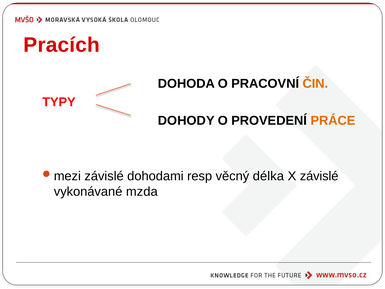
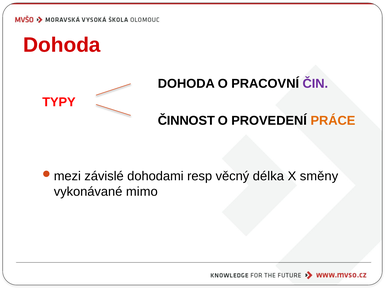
Pracích at (62, 45): Pracích -> Dohoda
ČIN colour: orange -> purple
DOHODY: DOHODY -> ČINNOST
X závislé: závislé -> směny
mzda: mzda -> mimo
